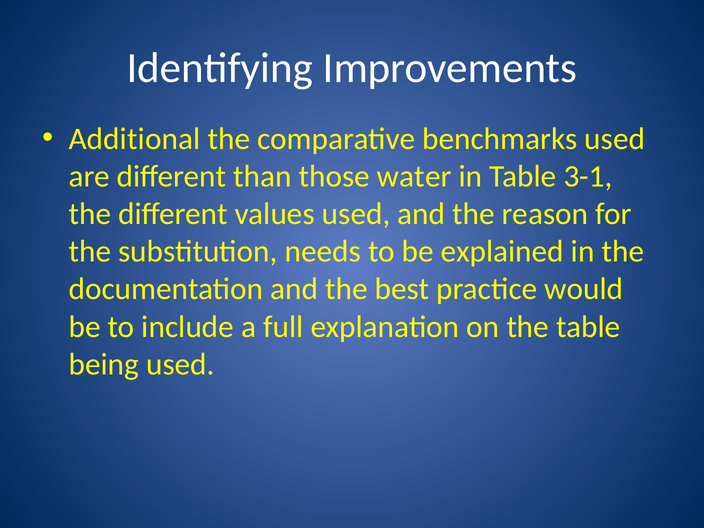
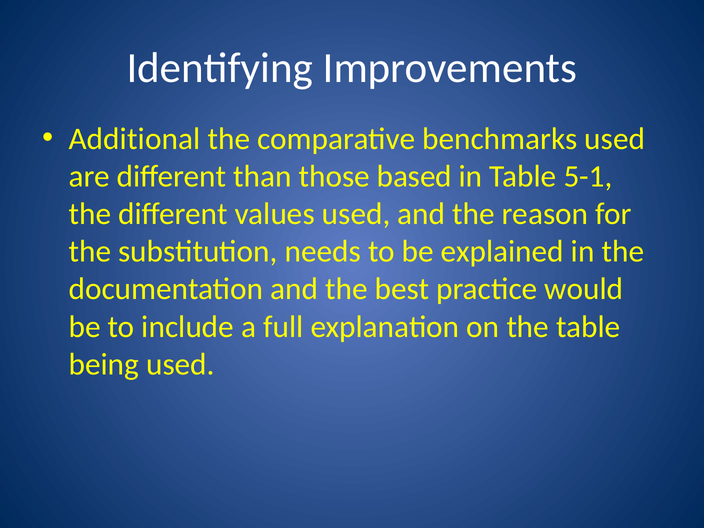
water: water -> based
3-1: 3-1 -> 5-1
